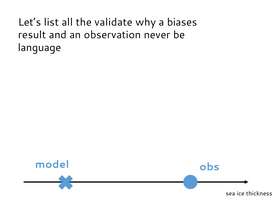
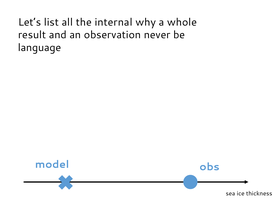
validate: validate -> internal
biases: biases -> whole
